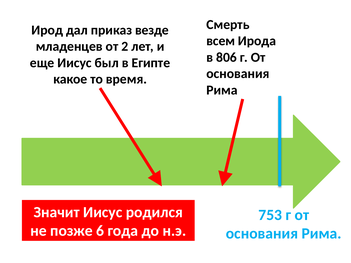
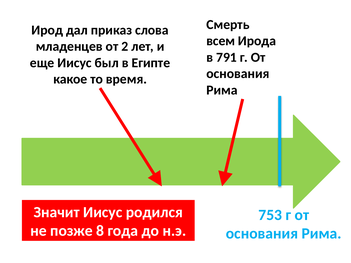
везде: везде -> слова
806: 806 -> 791
6: 6 -> 8
